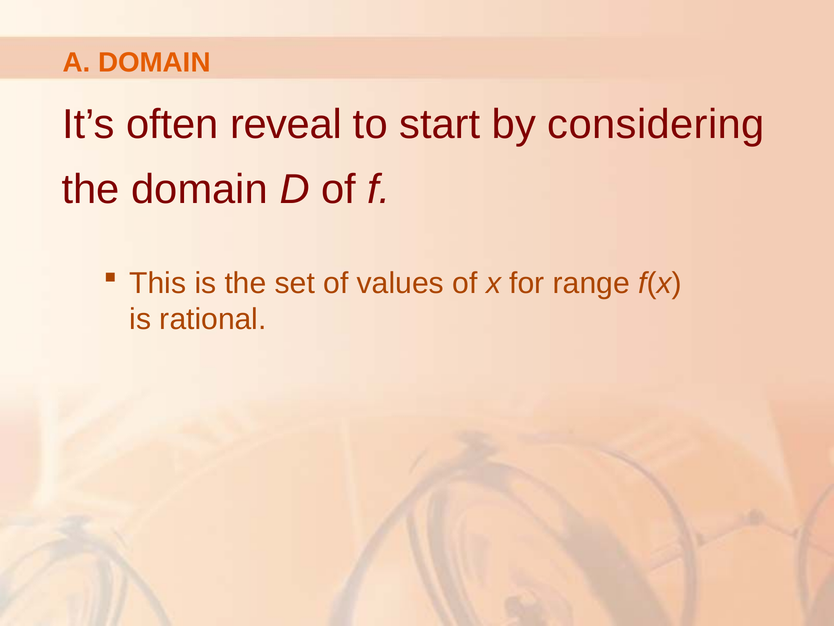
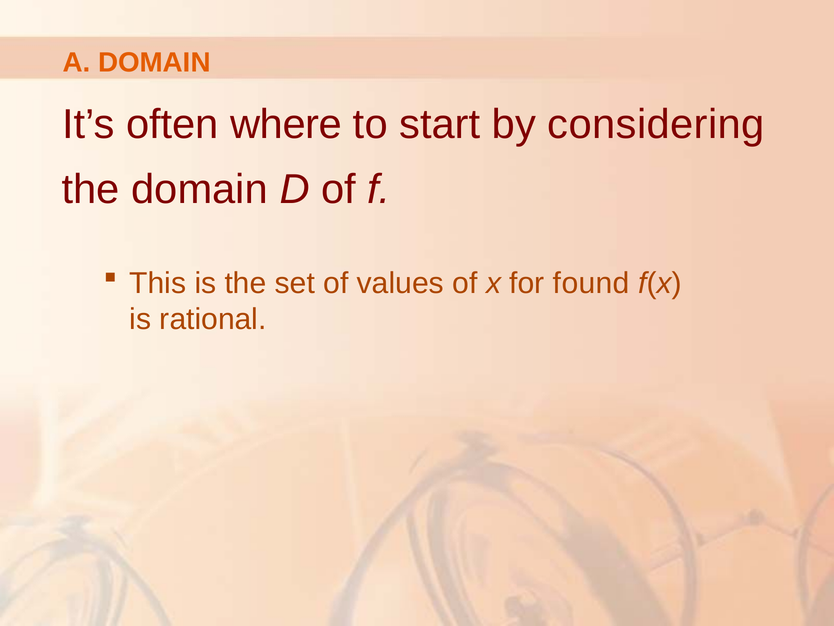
reveal: reveal -> where
range: range -> found
